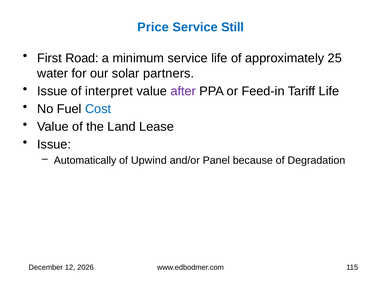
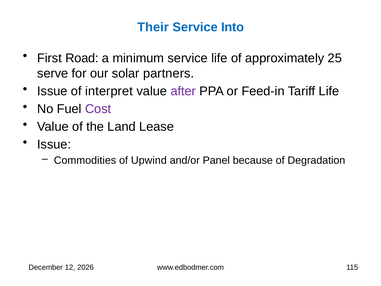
Price: Price -> Their
Still: Still -> Into
water: water -> serve
Cost colour: blue -> purple
Automatically: Automatically -> Commodities
